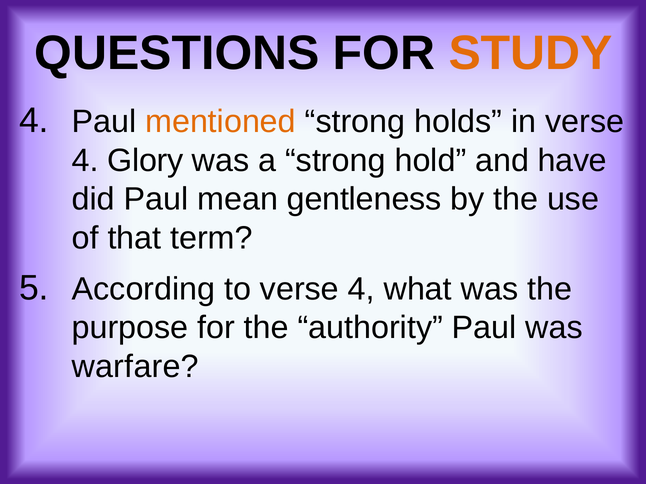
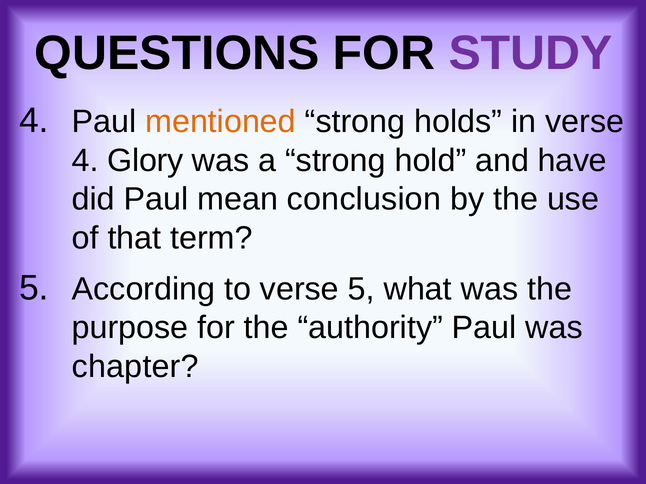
STUDY colour: orange -> purple
gentleness: gentleness -> conclusion
to verse 4: 4 -> 5
warfare: warfare -> chapter
